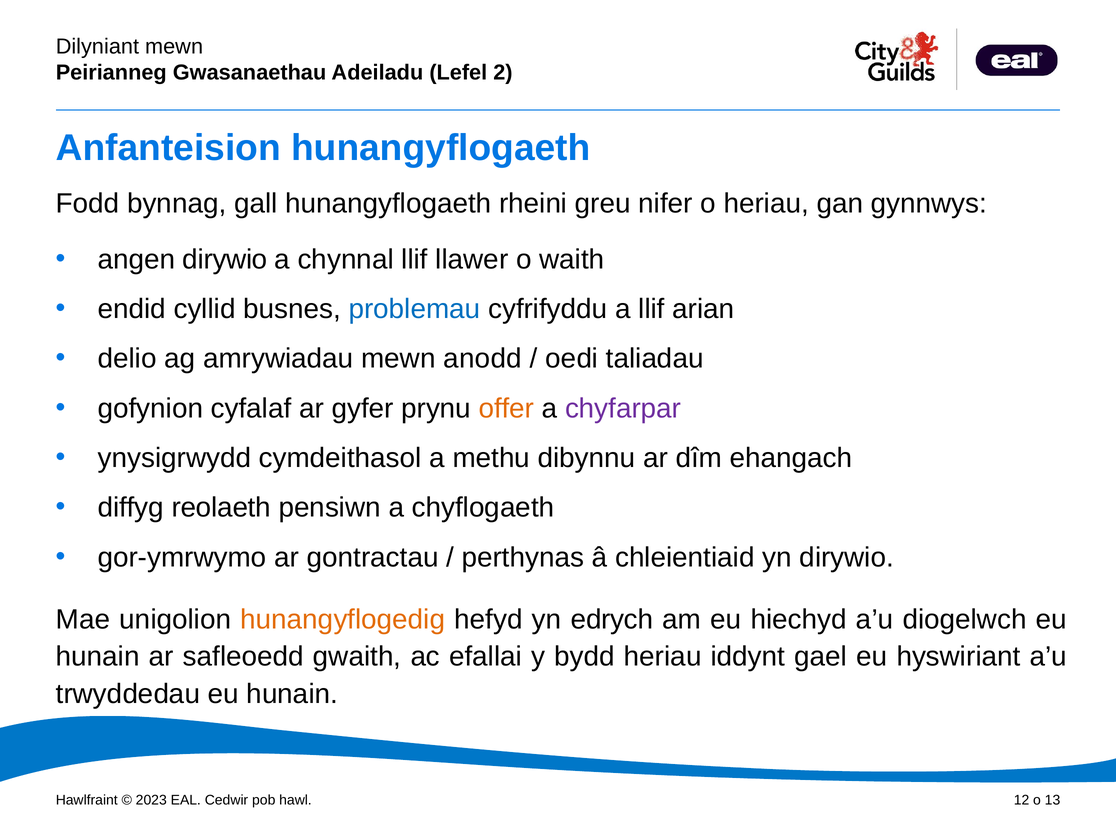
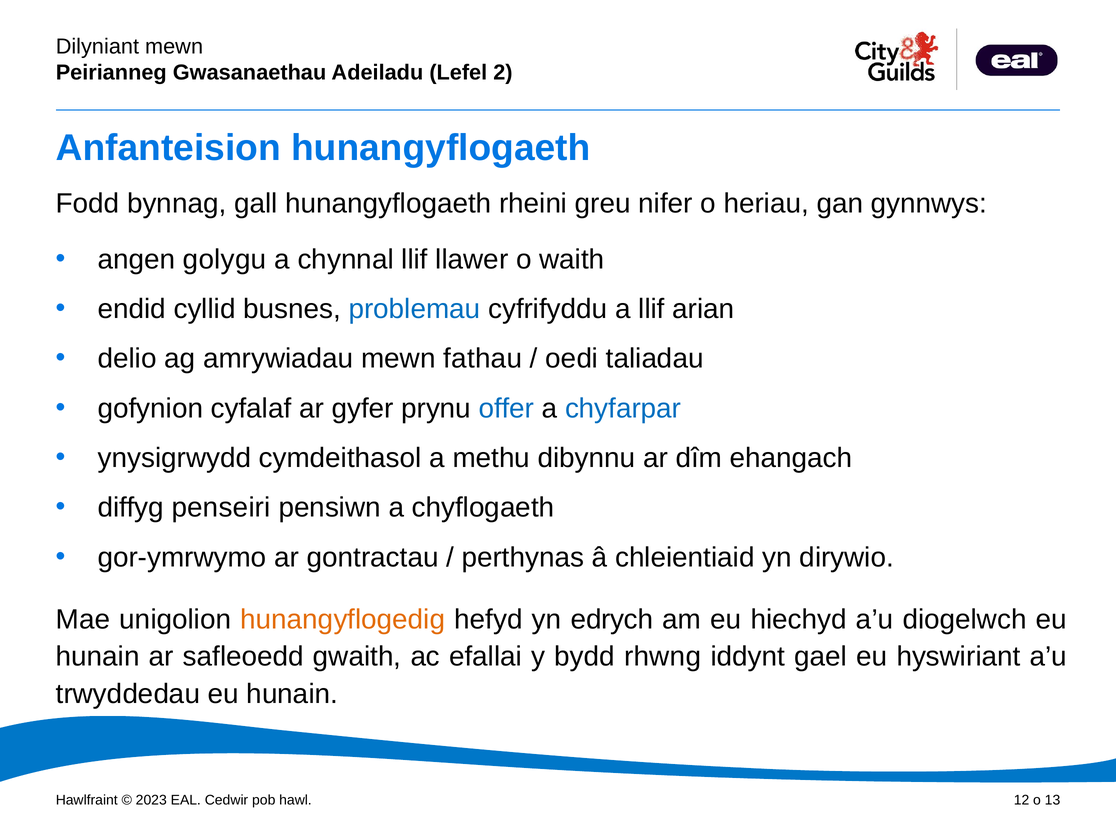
angen dirywio: dirywio -> golygu
anodd: anodd -> fathau
offer colour: orange -> blue
chyfarpar colour: purple -> blue
reolaeth: reolaeth -> penseiri
bydd heriau: heriau -> rhwng
